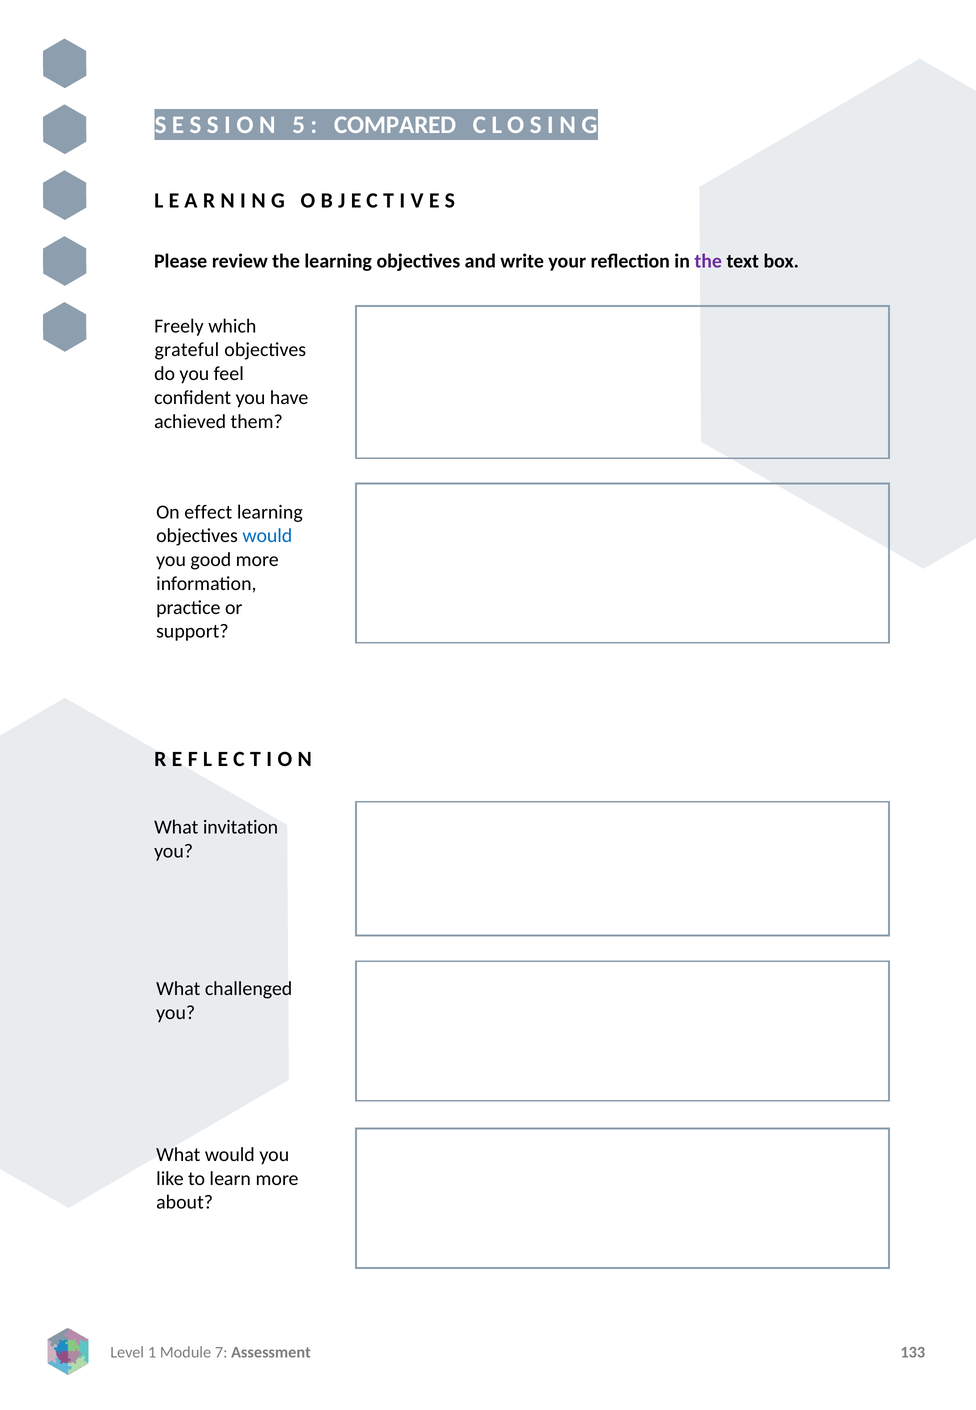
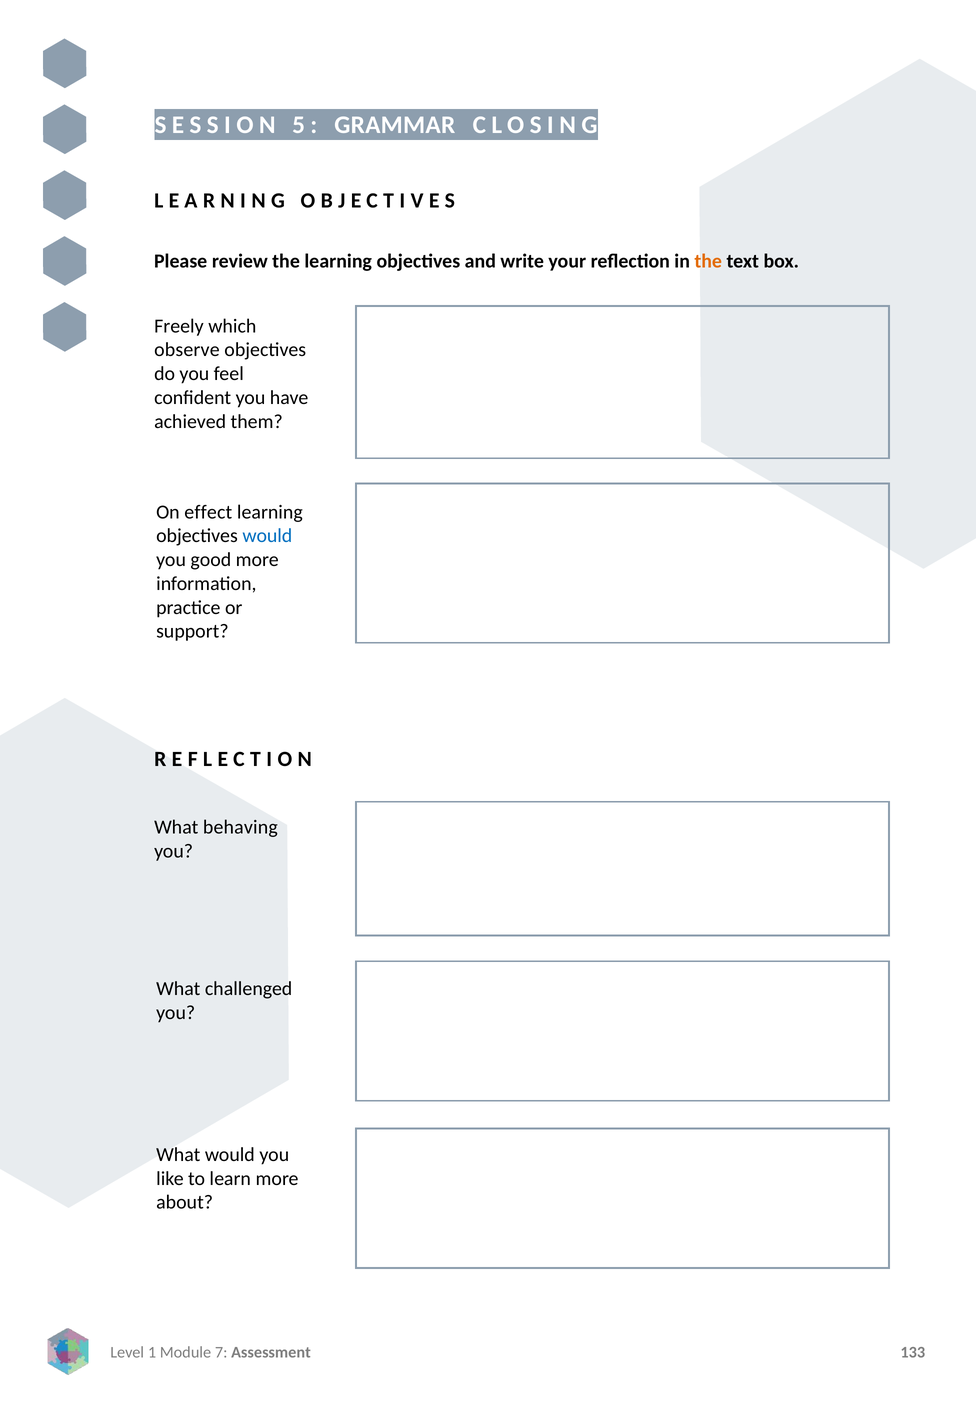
COMPARED: COMPARED -> GRAMMAR
the at (708, 261) colour: purple -> orange
grateful: grateful -> observe
invitation: invitation -> behaving
